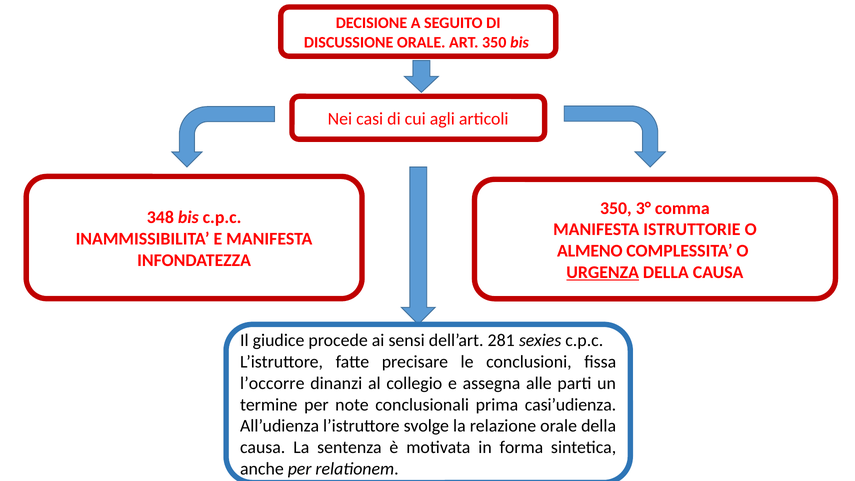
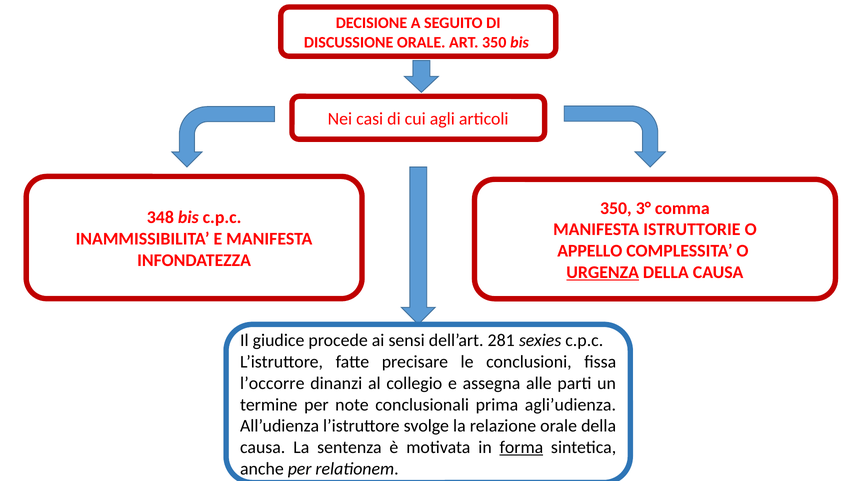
ALMENO: ALMENO -> APPELLO
casi’udienza: casi’udienza -> agli’udienza
forma underline: none -> present
